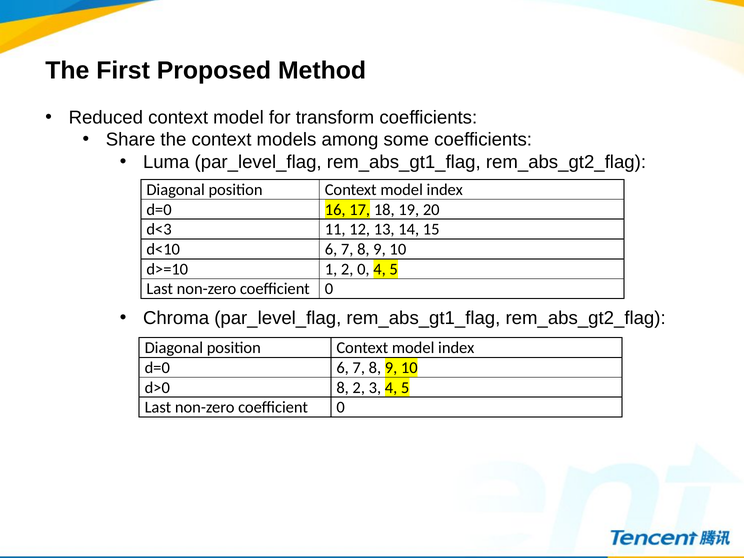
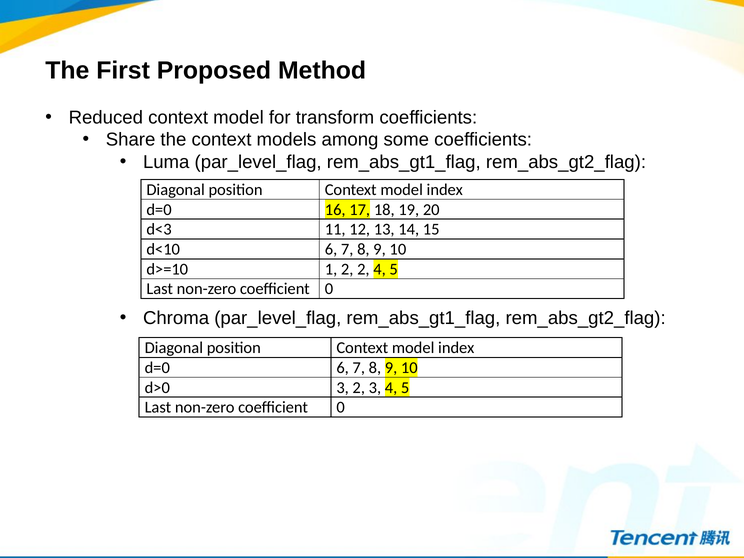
2 0: 0 -> 2
d>0 8: 8 -> 3
